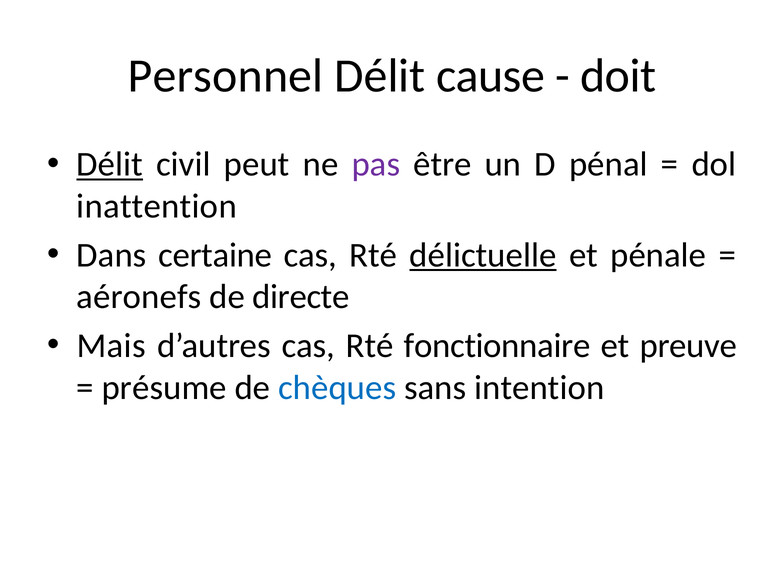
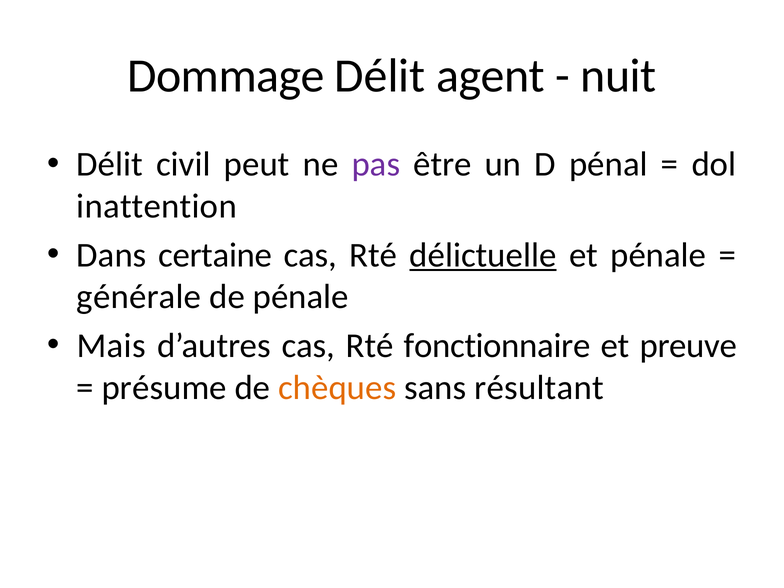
Personnel: Personnel -> Dommage
cause: cause -> agent
doit: doit -> nuit
Délit at (110, 164) underline: present -> none
aéronefs: aéronefs -> générale
de directe: directe -> pénale
chèques colour: blue -> orange
intention: intention -> résultant
